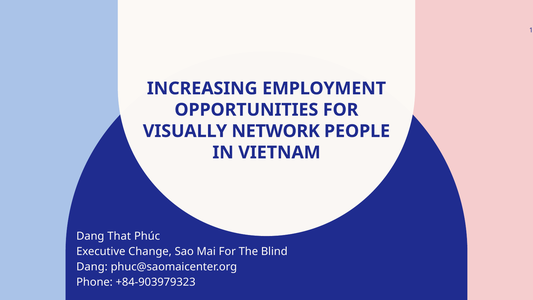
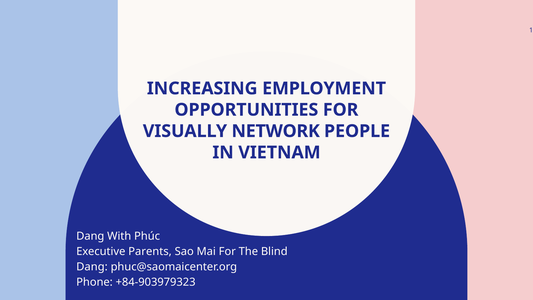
That: That -> With
Change: Change -> Parents
